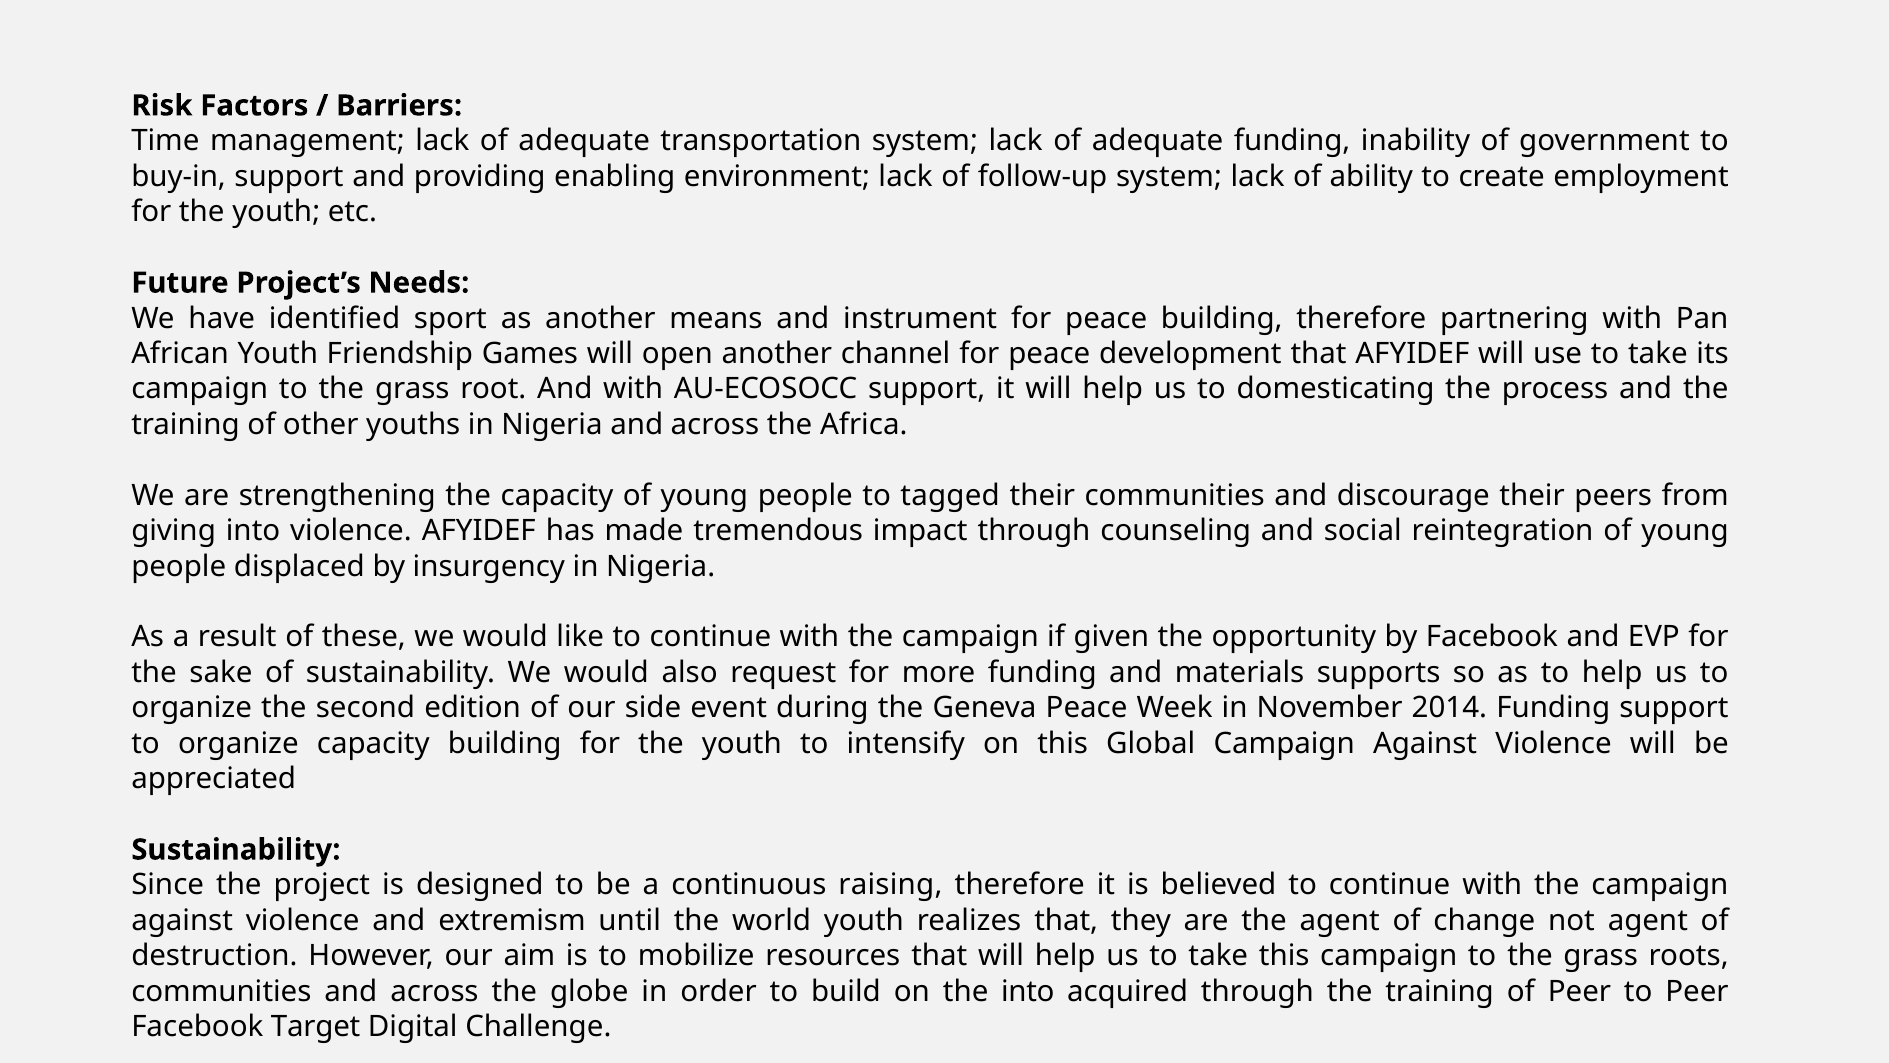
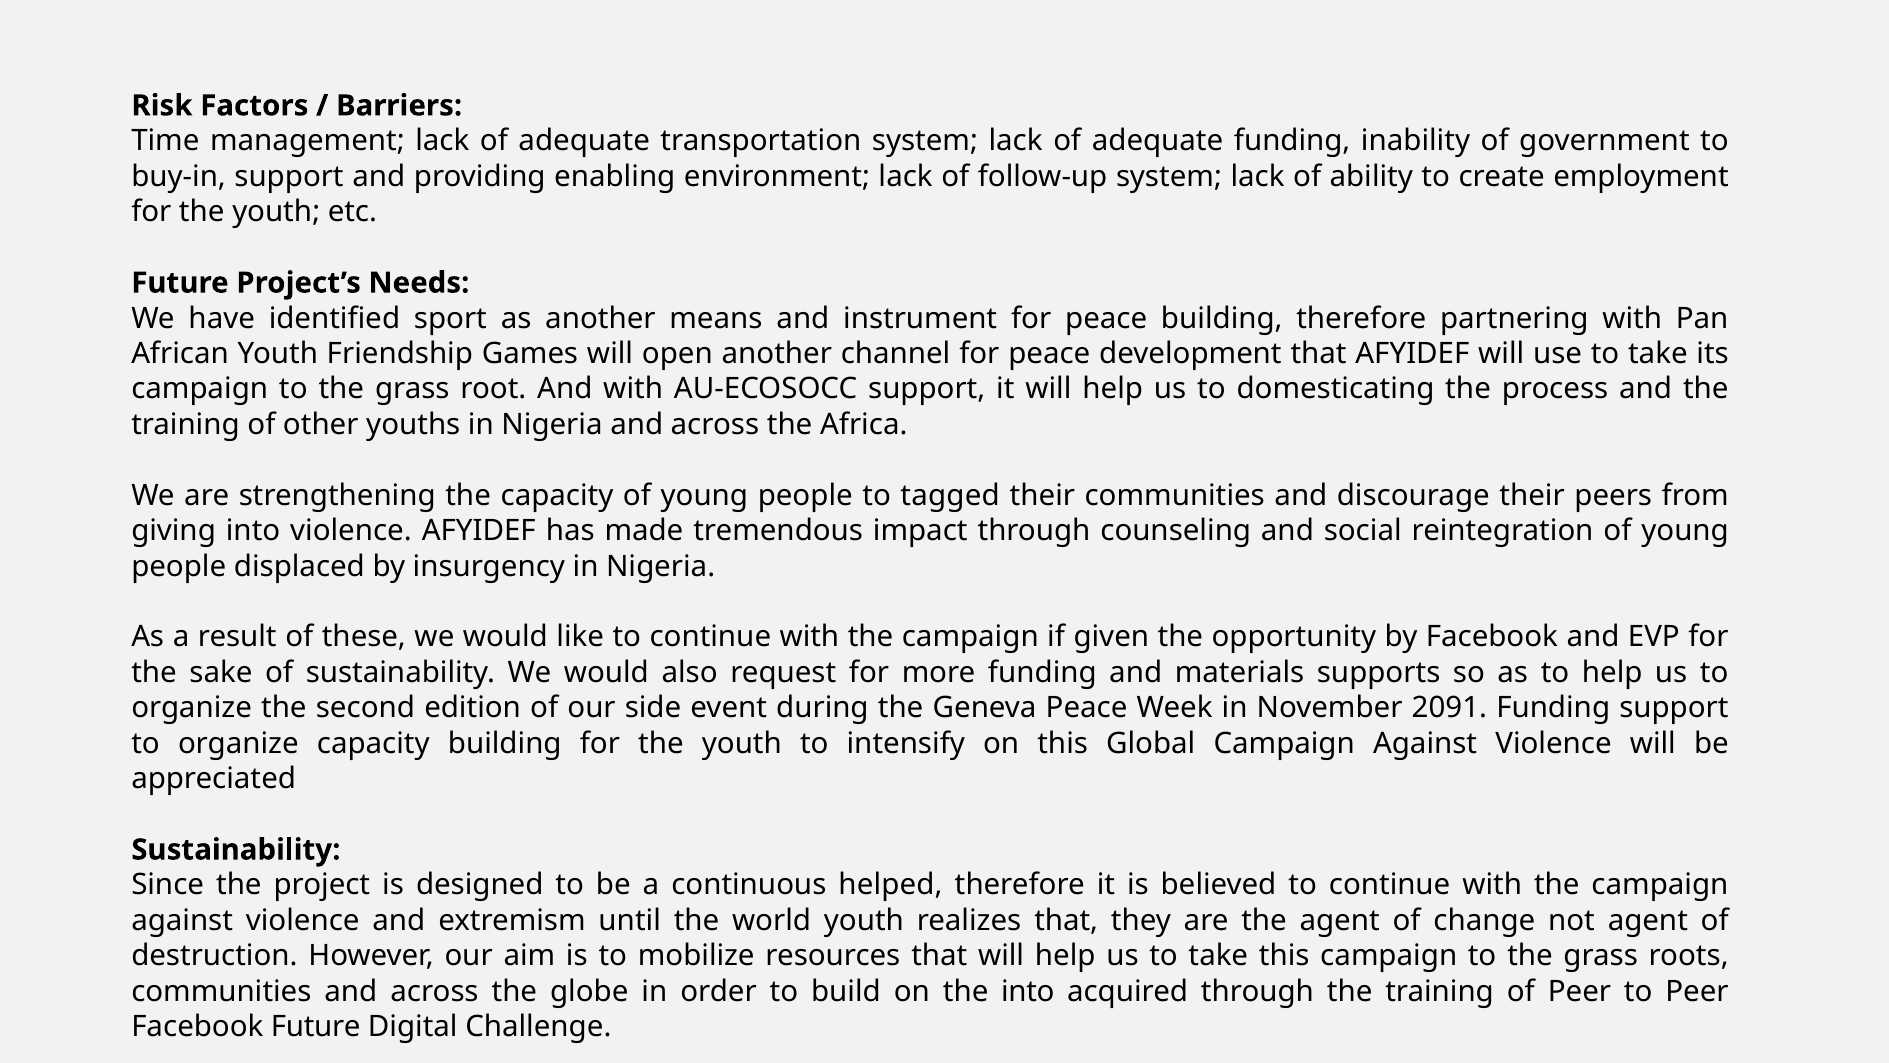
2014: 2014 -> 2091
raising: raising -> helped
Facebook Target: Target -> Future
